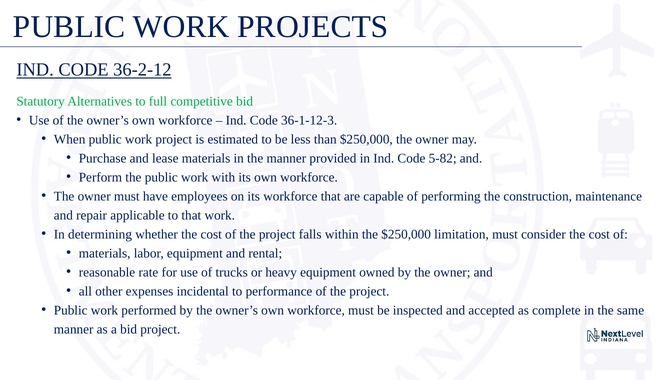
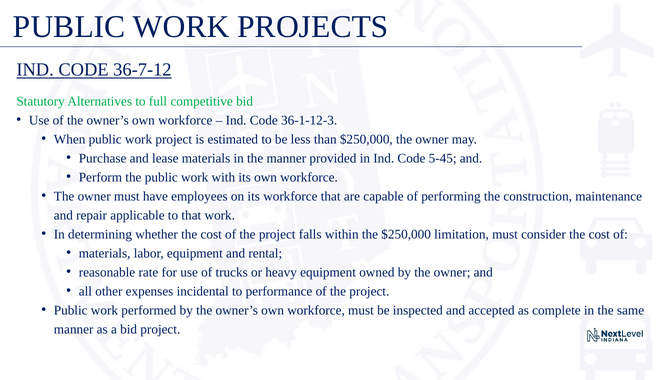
36-2-12: 36-2-12 -> 36-7-12
5-82: 5-82 -> 5-45
